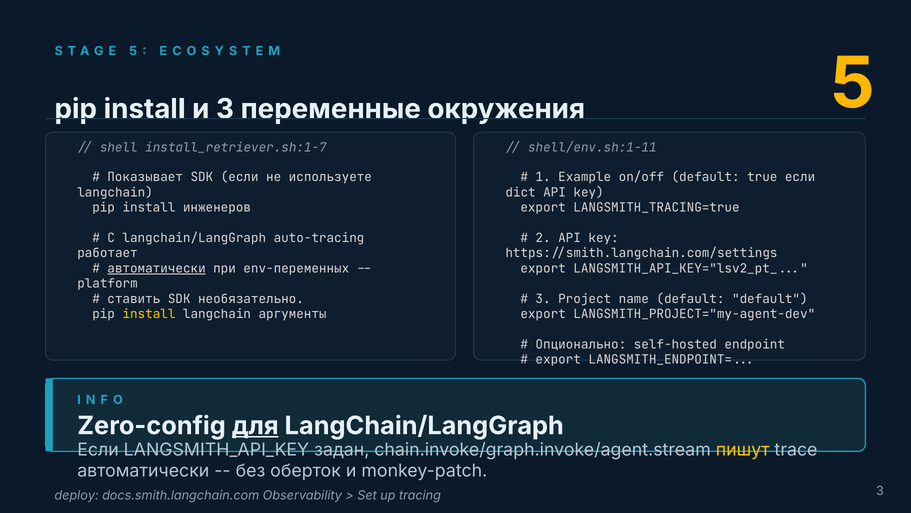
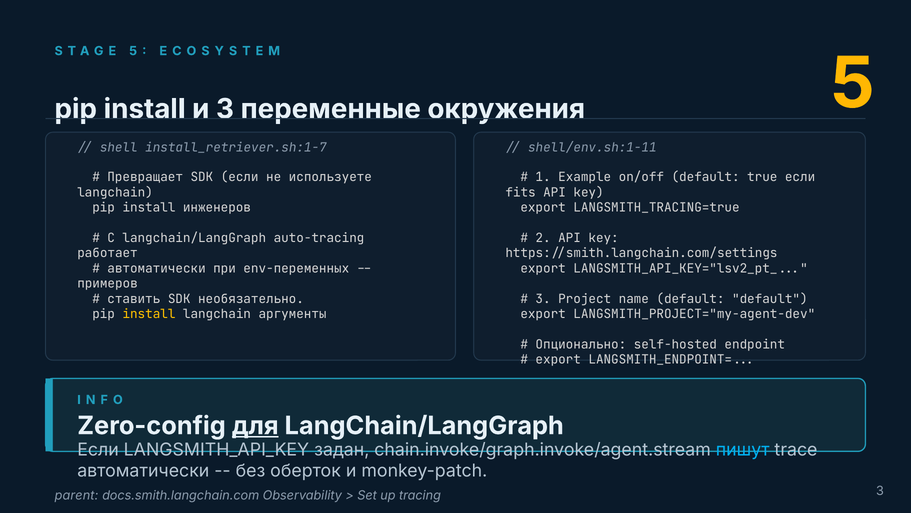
Показывает: Показывает -> Превращает
dict: dict -> fits
автоматически at (157, 268) underline: present -> none
platform: platform -> примеров
пишут colour: yellow -> light blue
deploy: deploy -> parent
